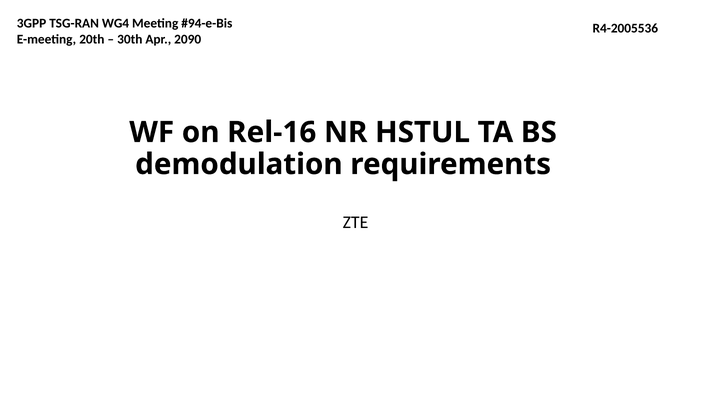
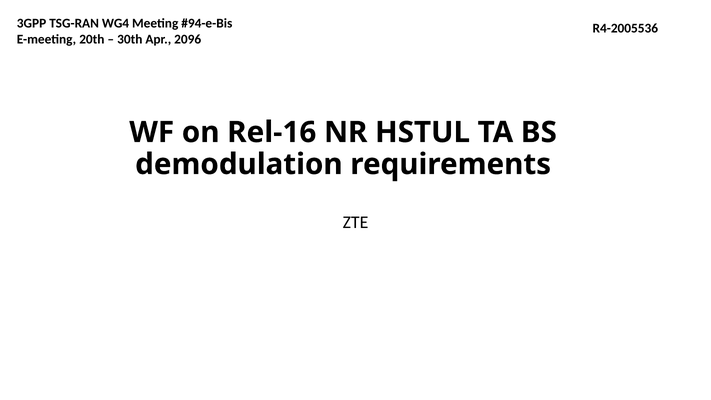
2090: 2090 -> 2096
